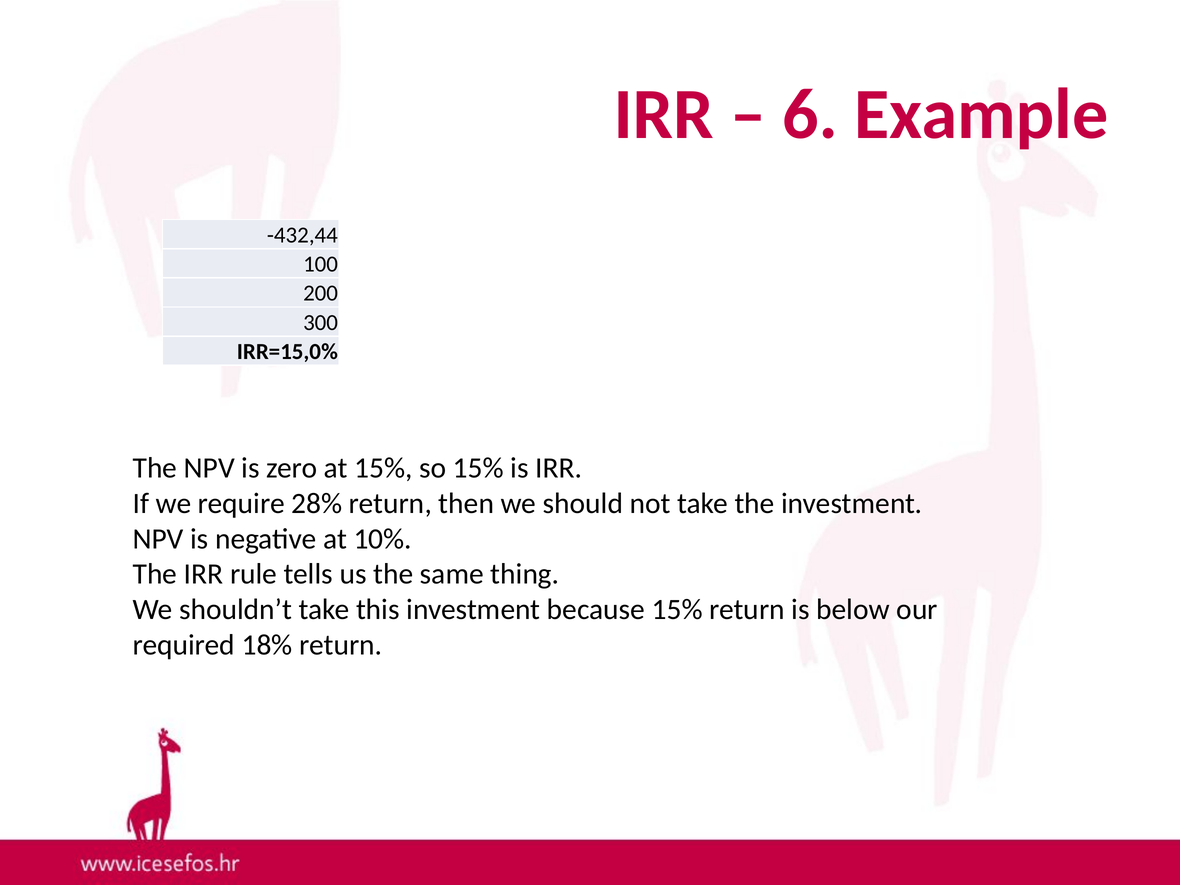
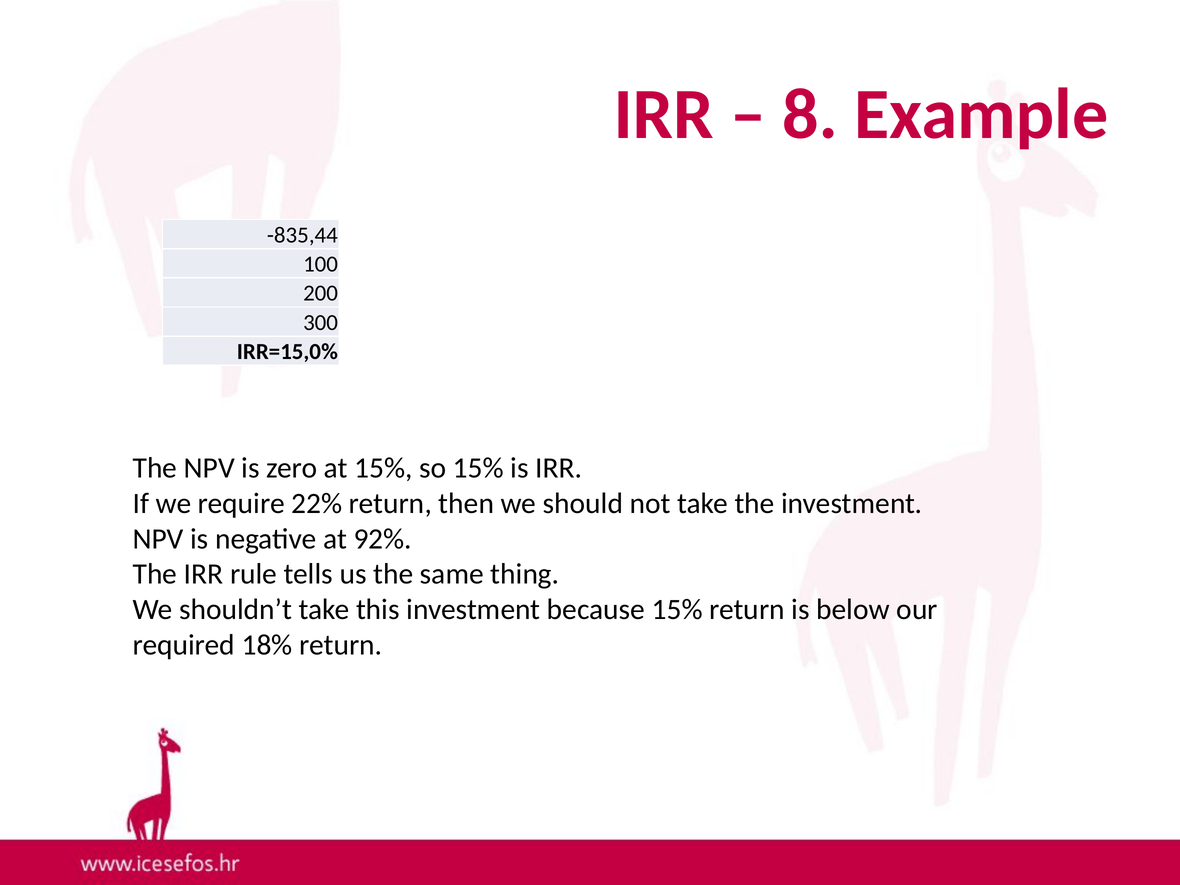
6: 6 -> 8
-432,44: -432,44 -> -835,44
28%: 28% -> 22%
10%: 10% -> 92%
